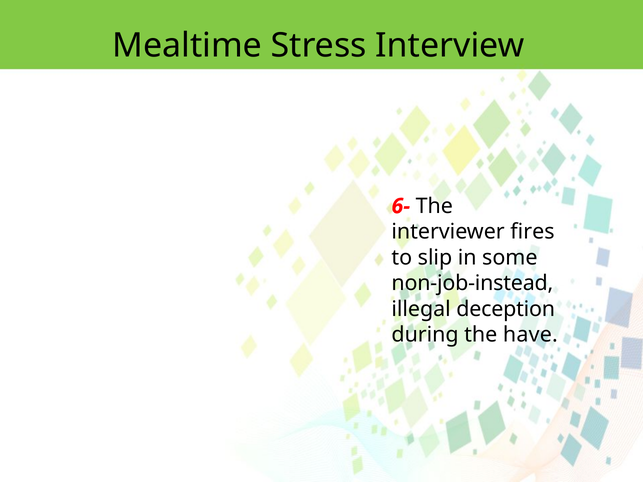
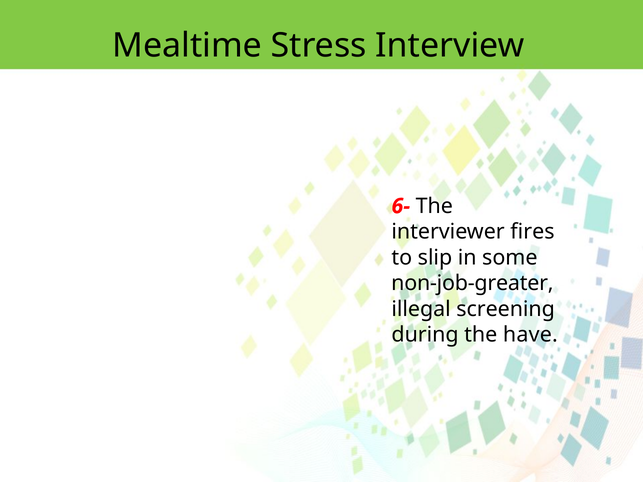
non-job-instead: non-job-instead -> non-job-greater
deception: deception -> screening
